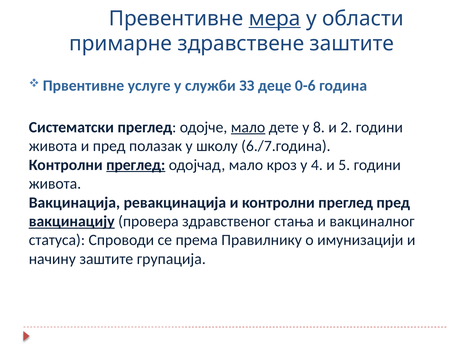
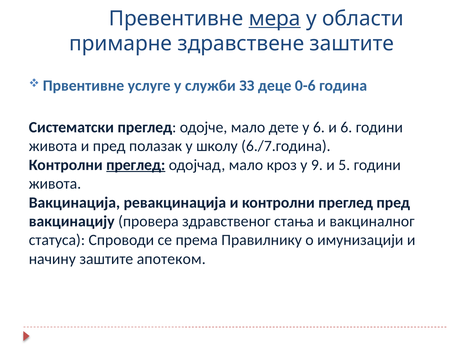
мало at (248, 127) underline: present -> none
у 8: 8 -> 6
и 2: 2 -> 6
4: 4 -> 9
вакцинацију underline: present -> none
групација: групација -> апотеком
